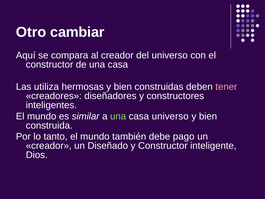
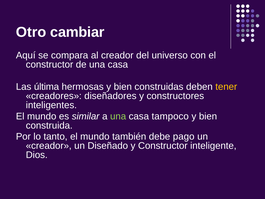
utiliza: utiliza -> última
tener colour: pink -> yellow
casa universo: universo -> tampoco
